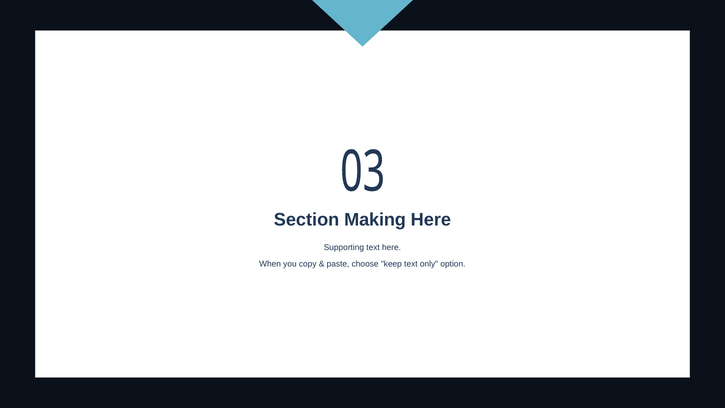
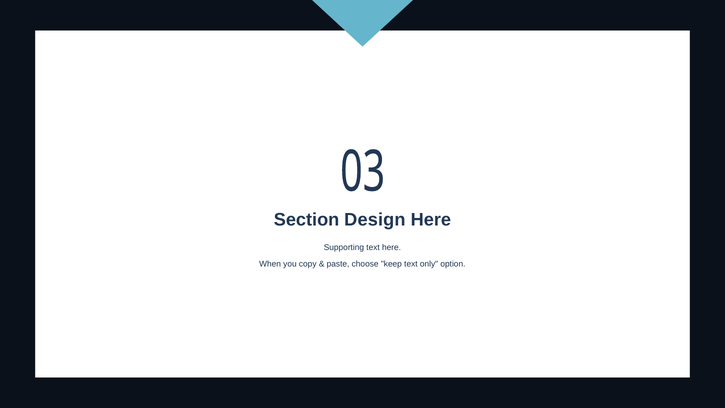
Making: Making -> Design
